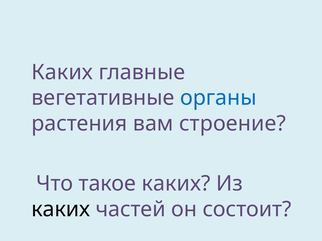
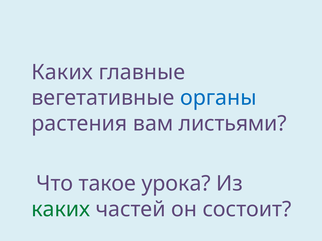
строение: строение -> листьями
такое каких: каких -> урока
каких at (61, 210) colour: black -> green
